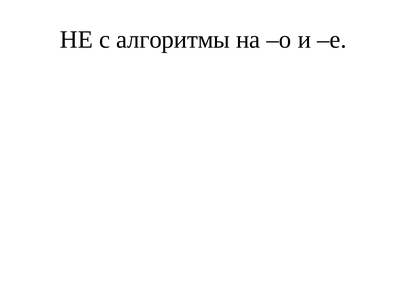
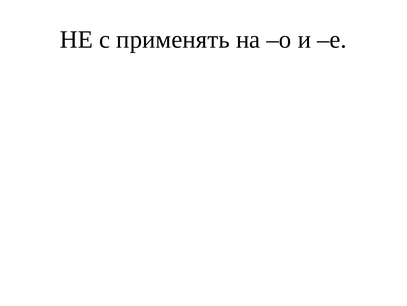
алгоритмы: алгоритмы -> применять
